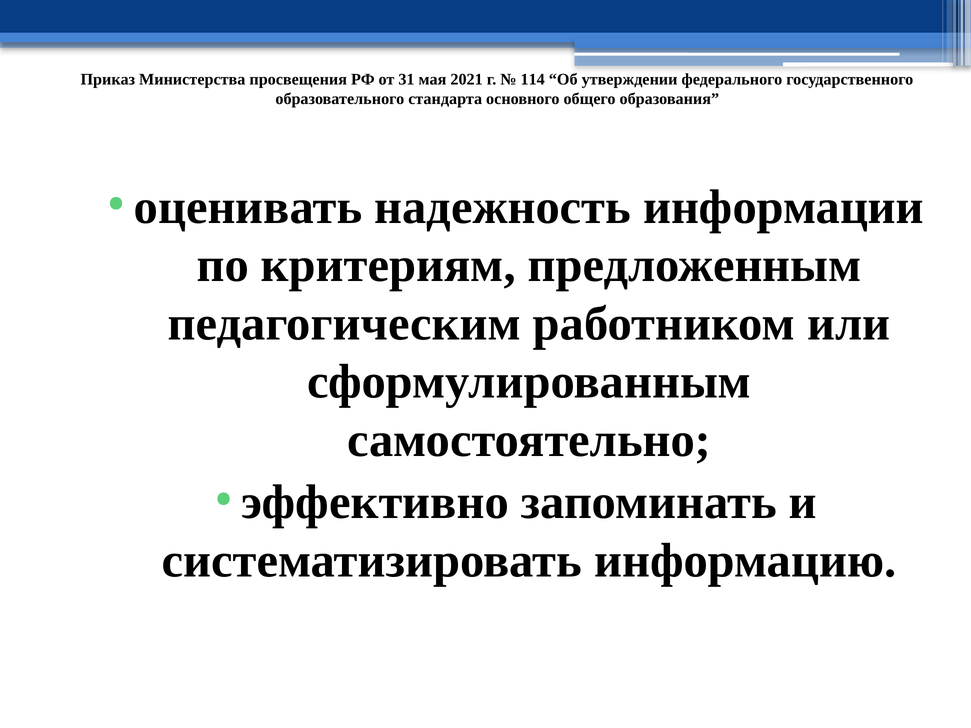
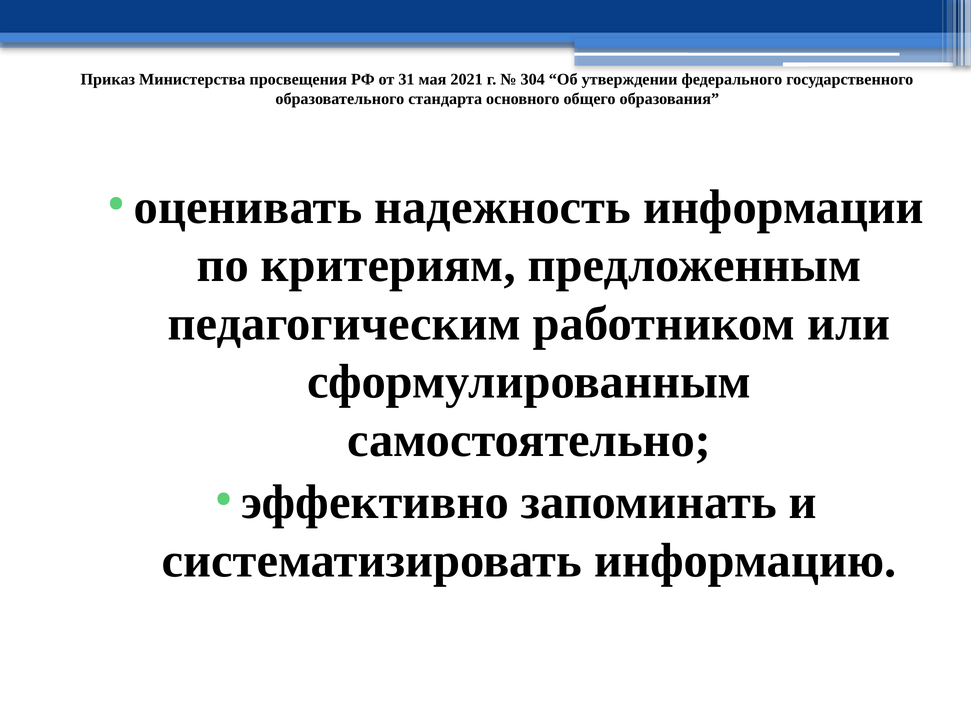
114: 114 -> 304
